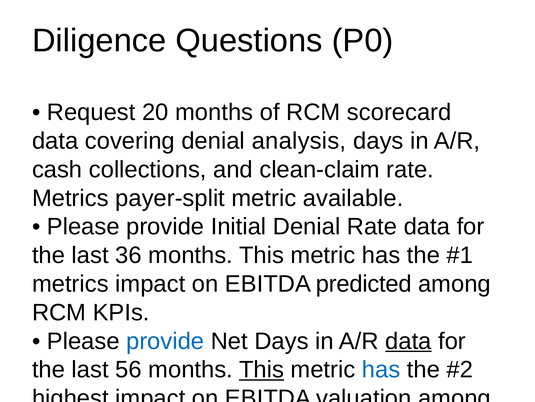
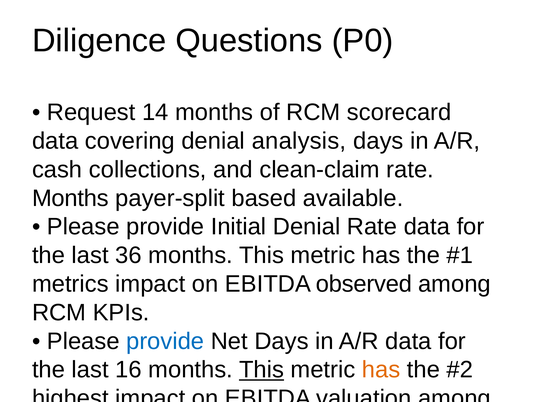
20: 20 -> 14
Metrics at (70, 198): Metrics -> Months
payer-split metric: metric -> based
predicted: predicted -> observed
data at (408, 341) underline: present -> none
56: 56 -> 16
has at (381, 369) colour: blue -> orange
